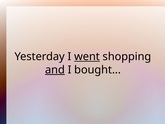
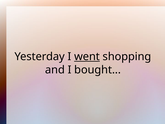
and underline: present -> none
